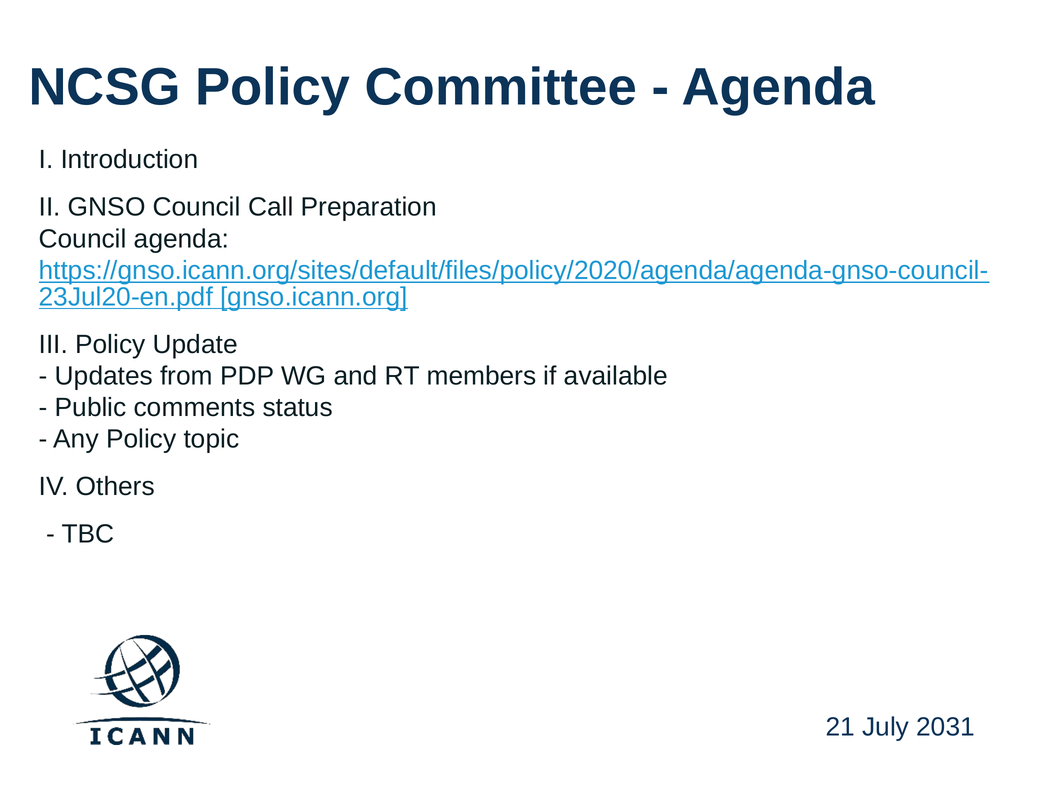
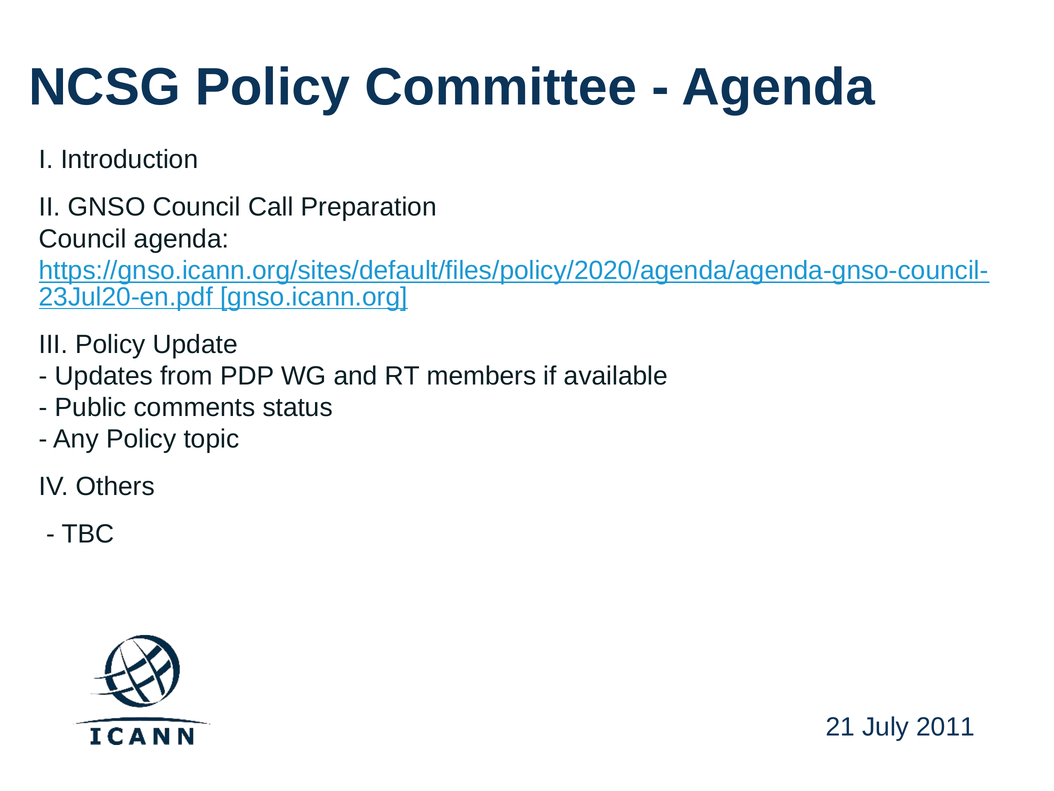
2031: 2031 -> 2011
